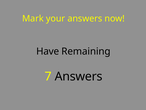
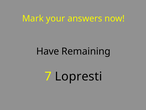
7 Answers: Answers -> Lopresti
